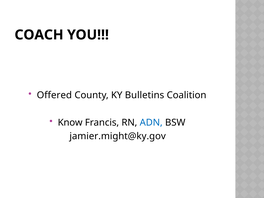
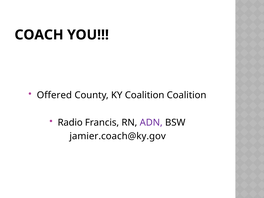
KY Bulletins: Bulletins -> Coalition
Know: Know -> Radio
ADN colour: blue -> purple
jamier.might@ky.gov: jamier.might@ky.gov -> jamier.coach@ky.gov
